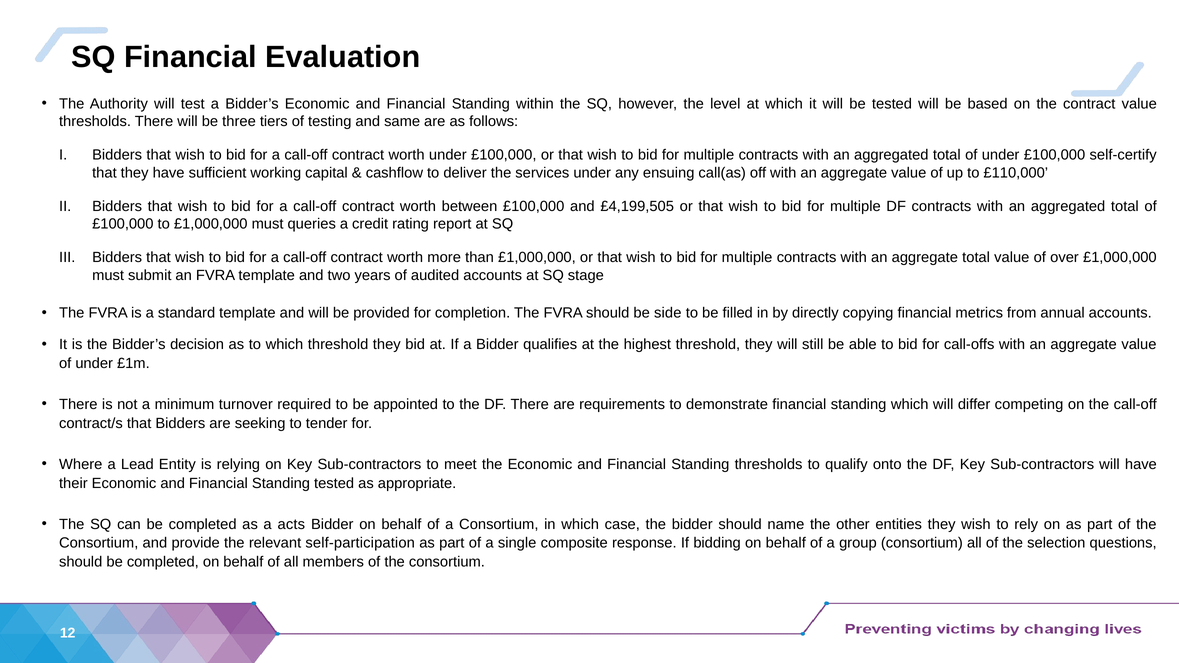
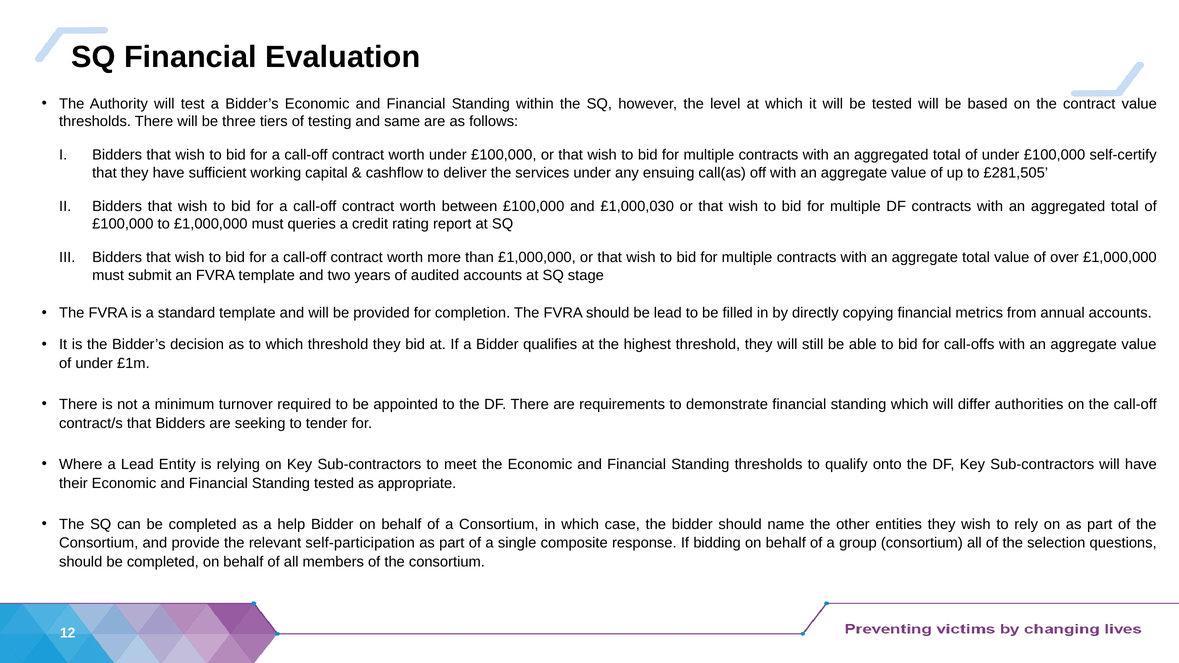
£110,000: £110,000 -> £281,505
£4,199,505: £4,199,505 -> £1,000,030
be side: side -> lead
competing: competing -> authorities
acts: acts -> help
